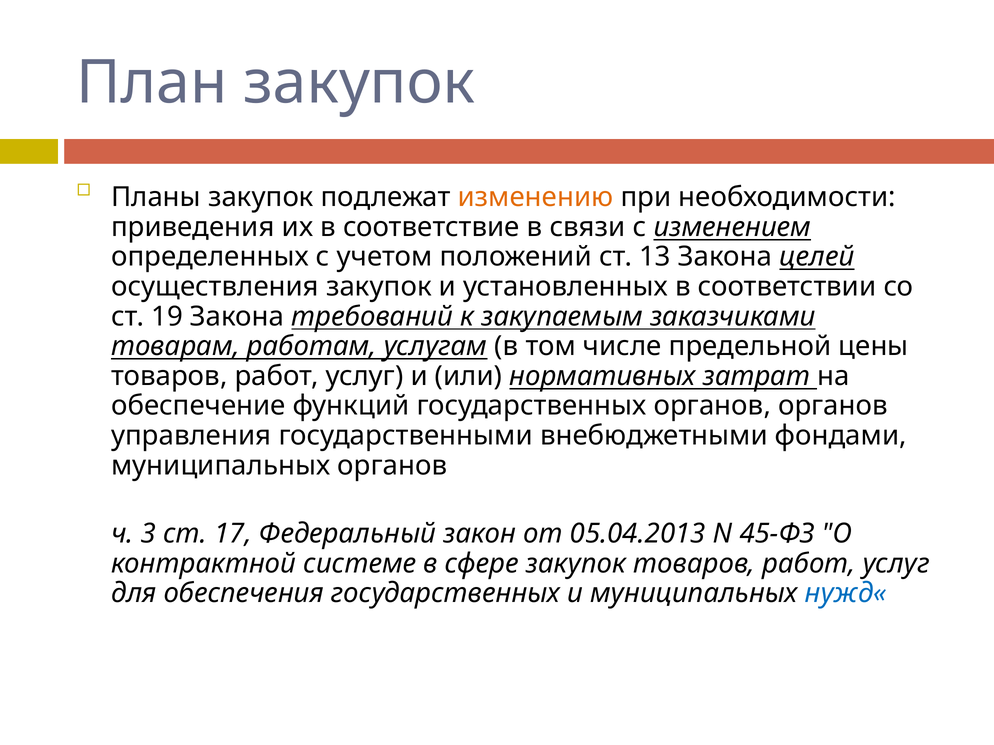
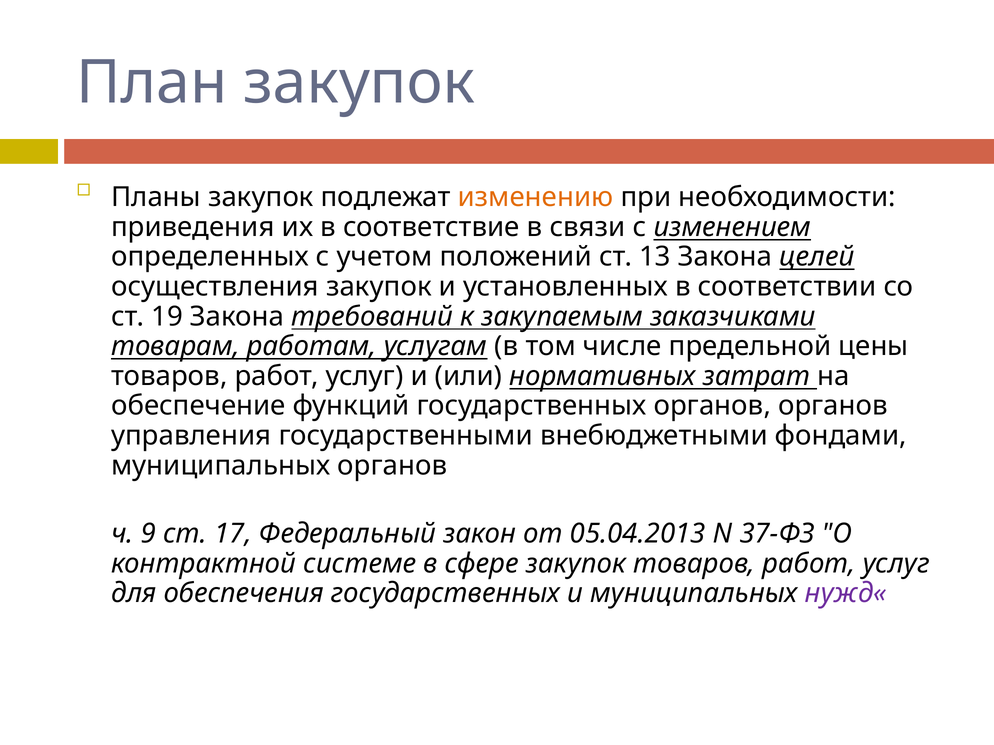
3: 3 -> 9
45-ФЗ: 45-ФЗ -> 37-ФЗ
нужд« colour: blue -> purple
